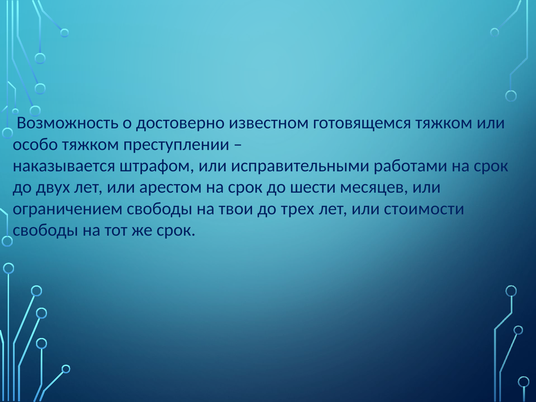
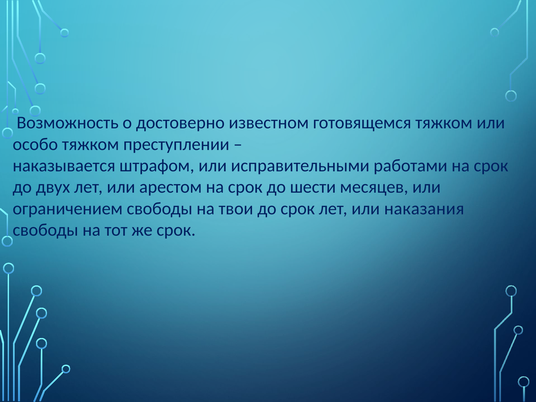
до трех: трех -> срок
стоимости: стоимости -> наказания
